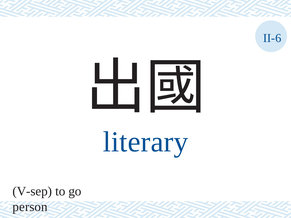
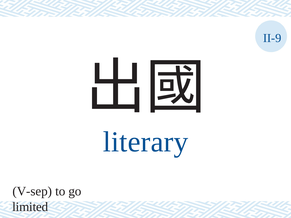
II-6: II-6 -> II-9
person: person -> limited
